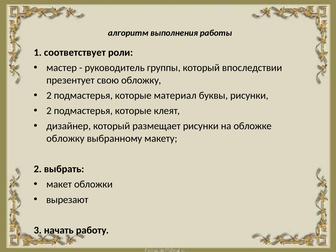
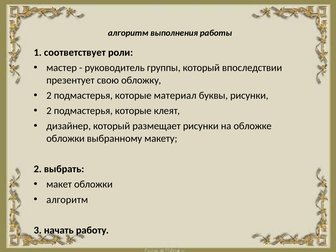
обложку at (65, 138): обложку -> обложки
вырезают at (67, 200): вырезают -> алгоритм
